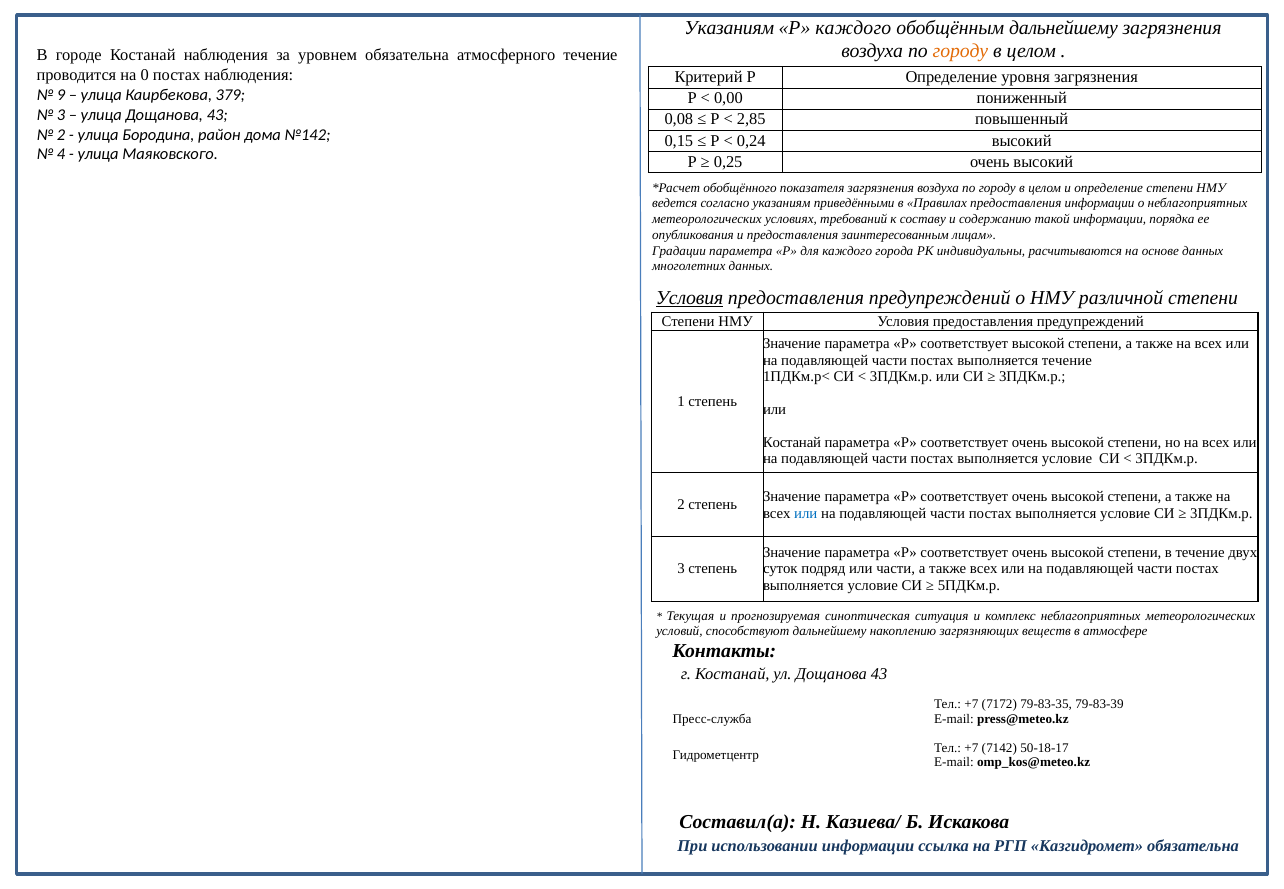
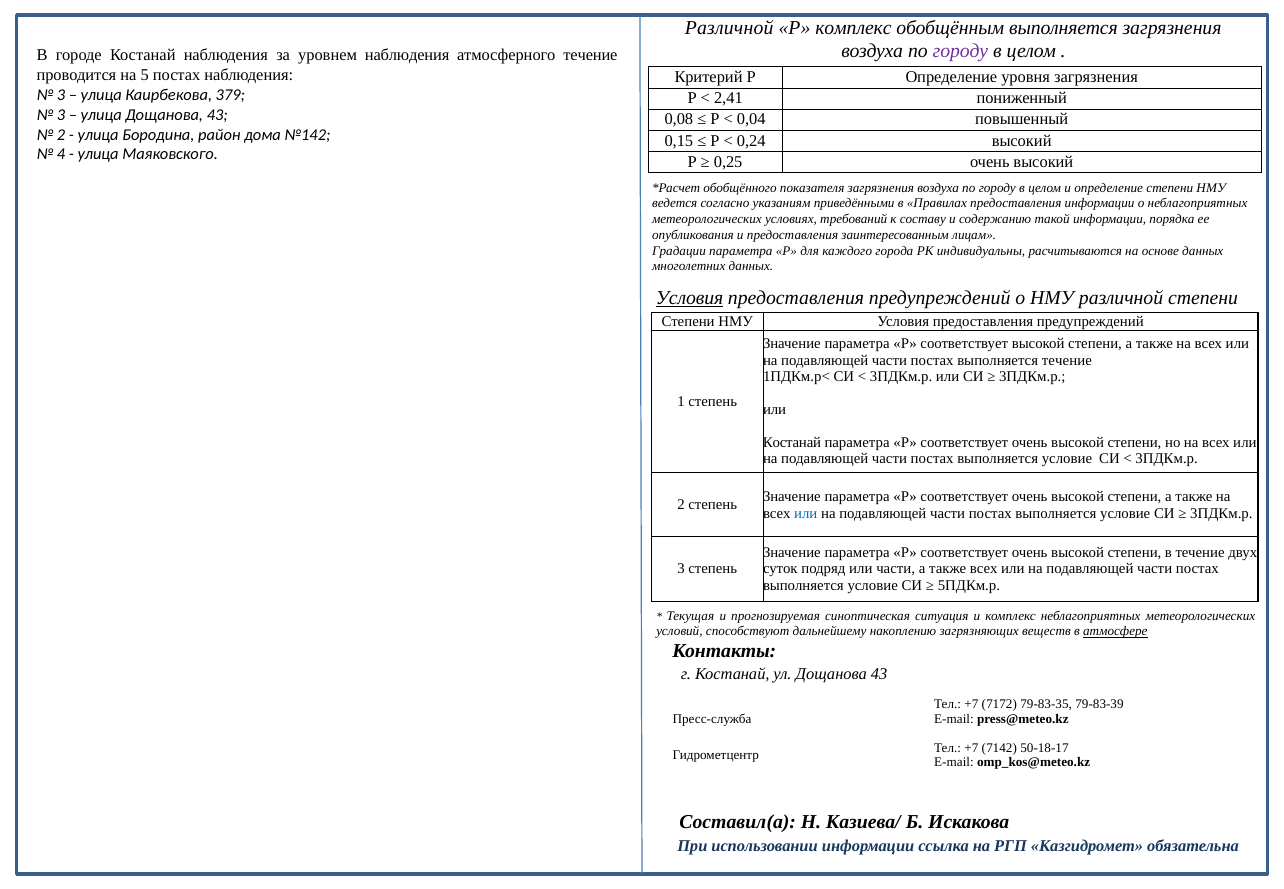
Указаниям at (729, 28): Указаниям -> Различной
Р каждого: каждого -> комплекс
обобщённым дальнейшему: дальнейшему -> выполняется
городу at (960, 51) colour: orange -> purple
уровнем обязательна: обязательна -> наблюдения
0: 0 -> 5
9 at (61, 95): 9 -> 3
0,00: 0,00 -> 2,41
2,85: 2,85 -> 0,04
атмосфере underline: none -> present
